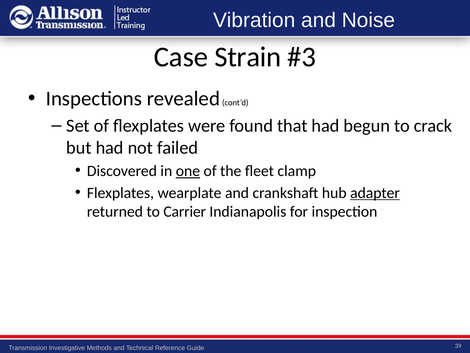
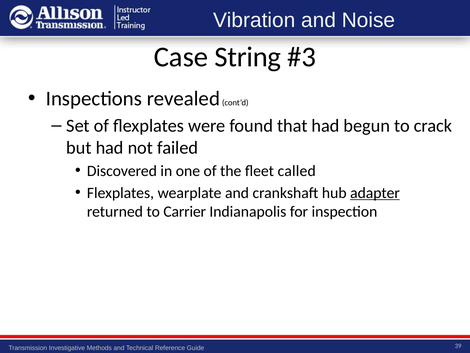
Strain: Strain -> String
one underline: present -> none
clamp: clamp -> called
